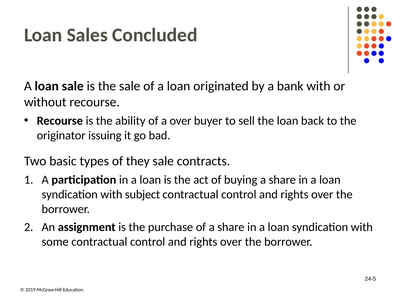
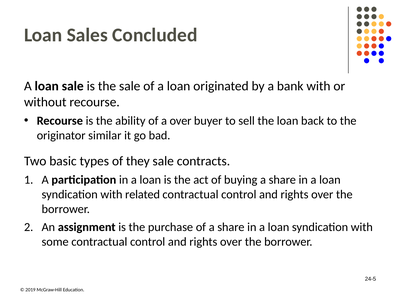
issuing: issuing -> similar
subject: subject -> related
